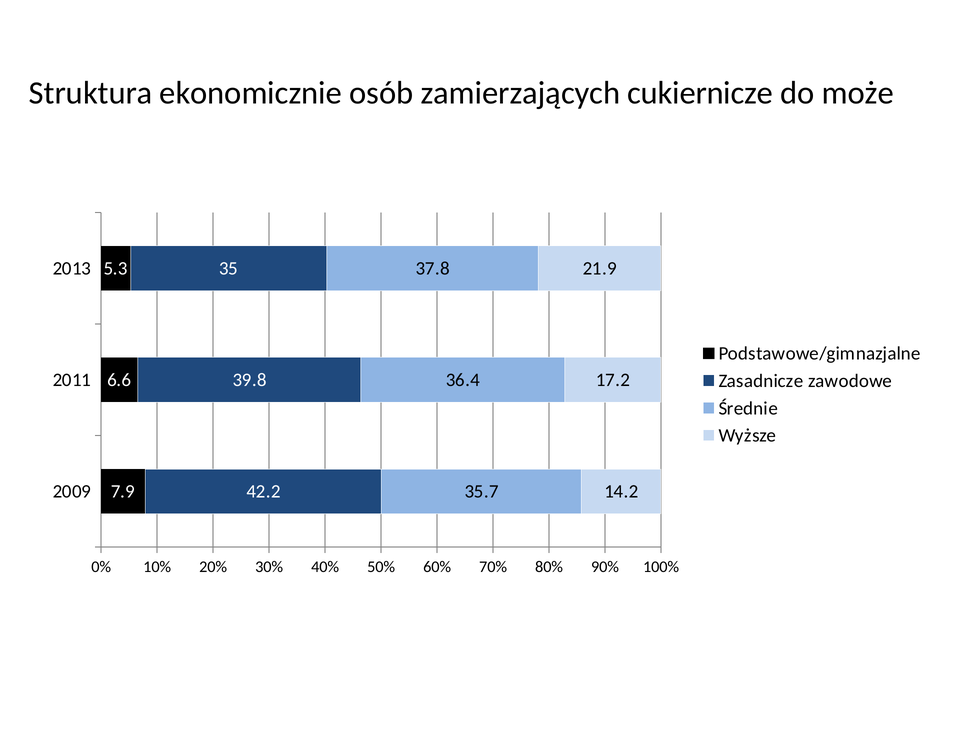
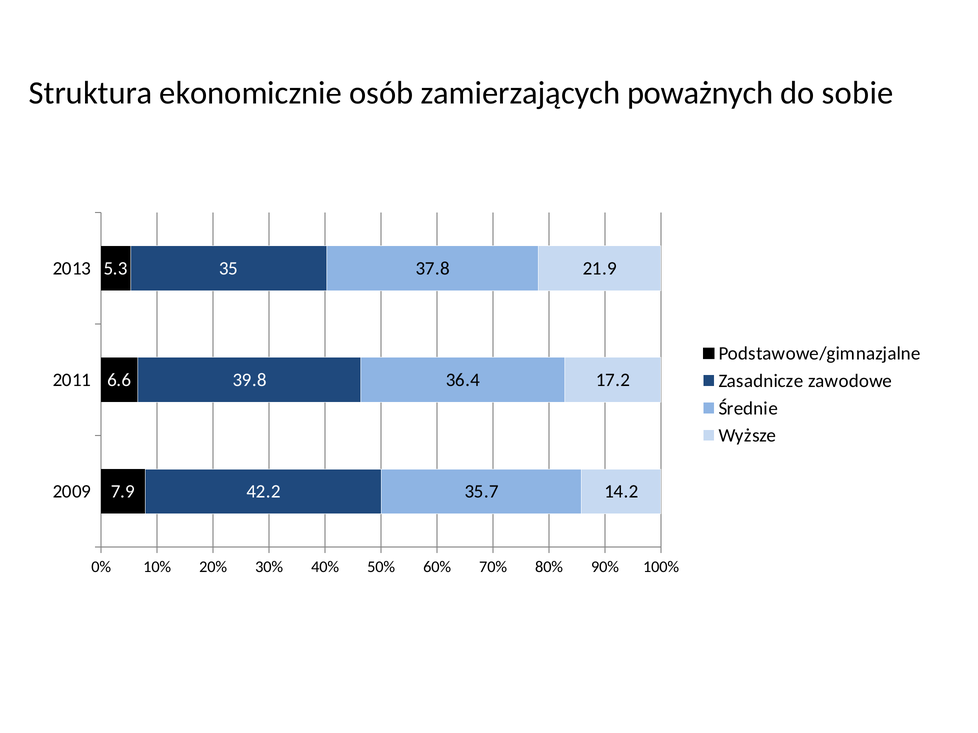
cukiernicze: cukiernicze -> poważnych
może: może -> sobie
